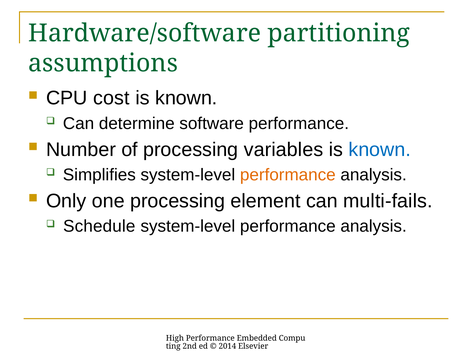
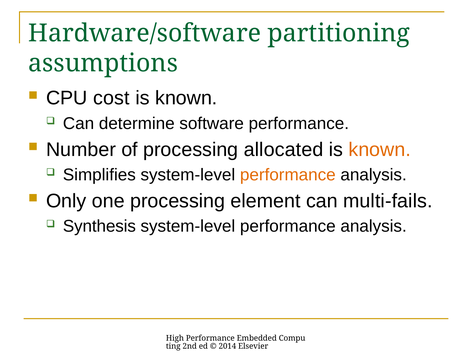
variables: variables -> allocated
known at (380, 150) colour: blue -> orange
Schedule: Schedule -> Synthesis
